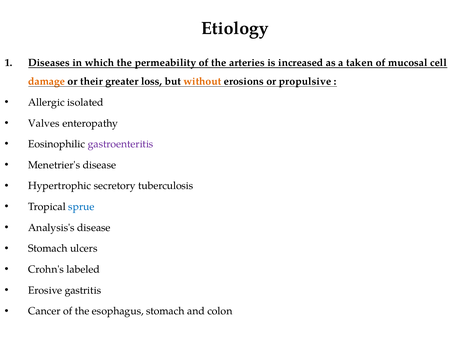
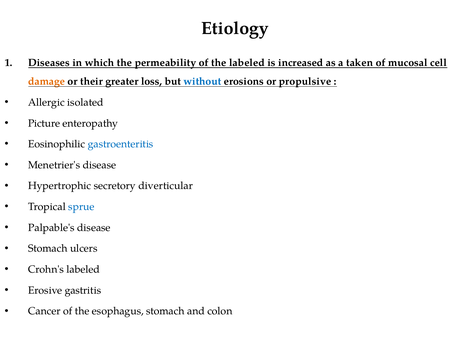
the arteries: arteries -> labeled
without colour: orange -> blue
Valves: Valves -> Picture
gastroenteritis colour: purple -> blue
tuberculosis: tuberculosis -> diverticular
Analysis's: Analysis's -> Palpable's
